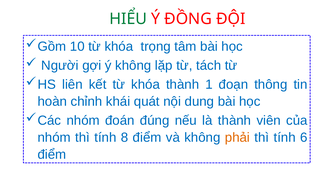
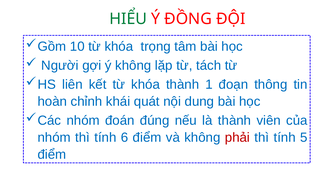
8: 8 -> 6
phải colour: orange -> red
6: 6 -> 5
